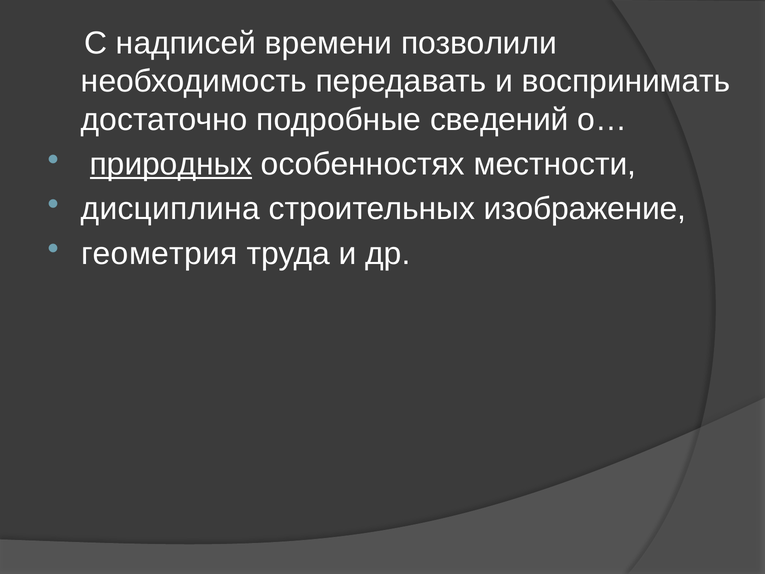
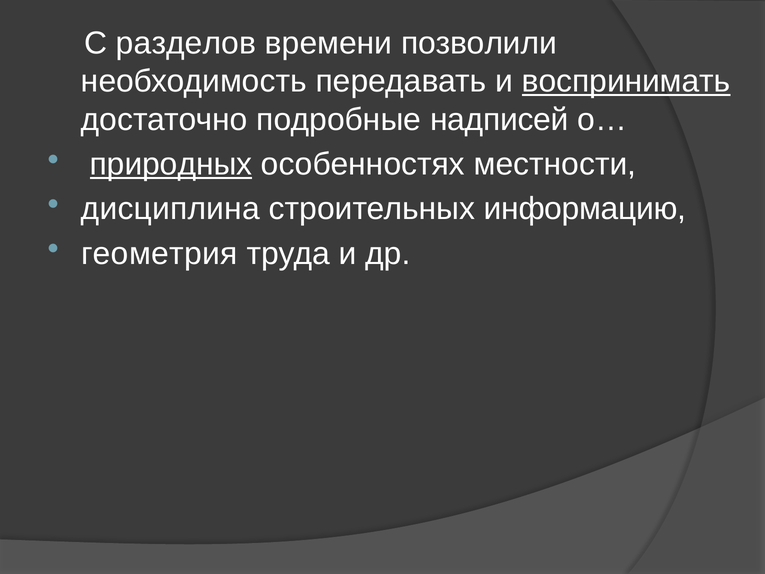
надписей: надписей -> разделов
воспринимать underline: none -> present
сведений: сведений -> надписей
изображение: изображение -> информацию
